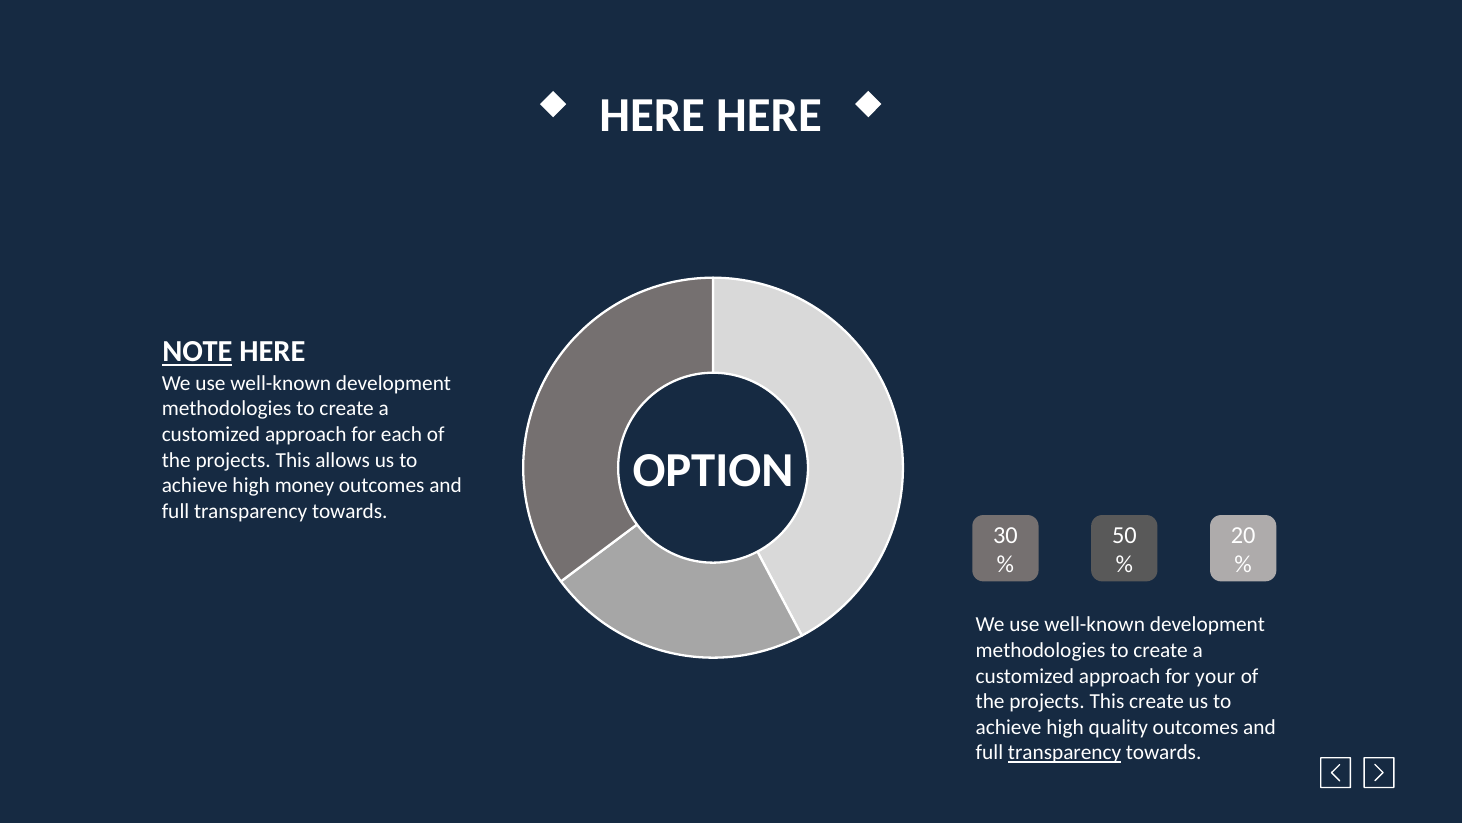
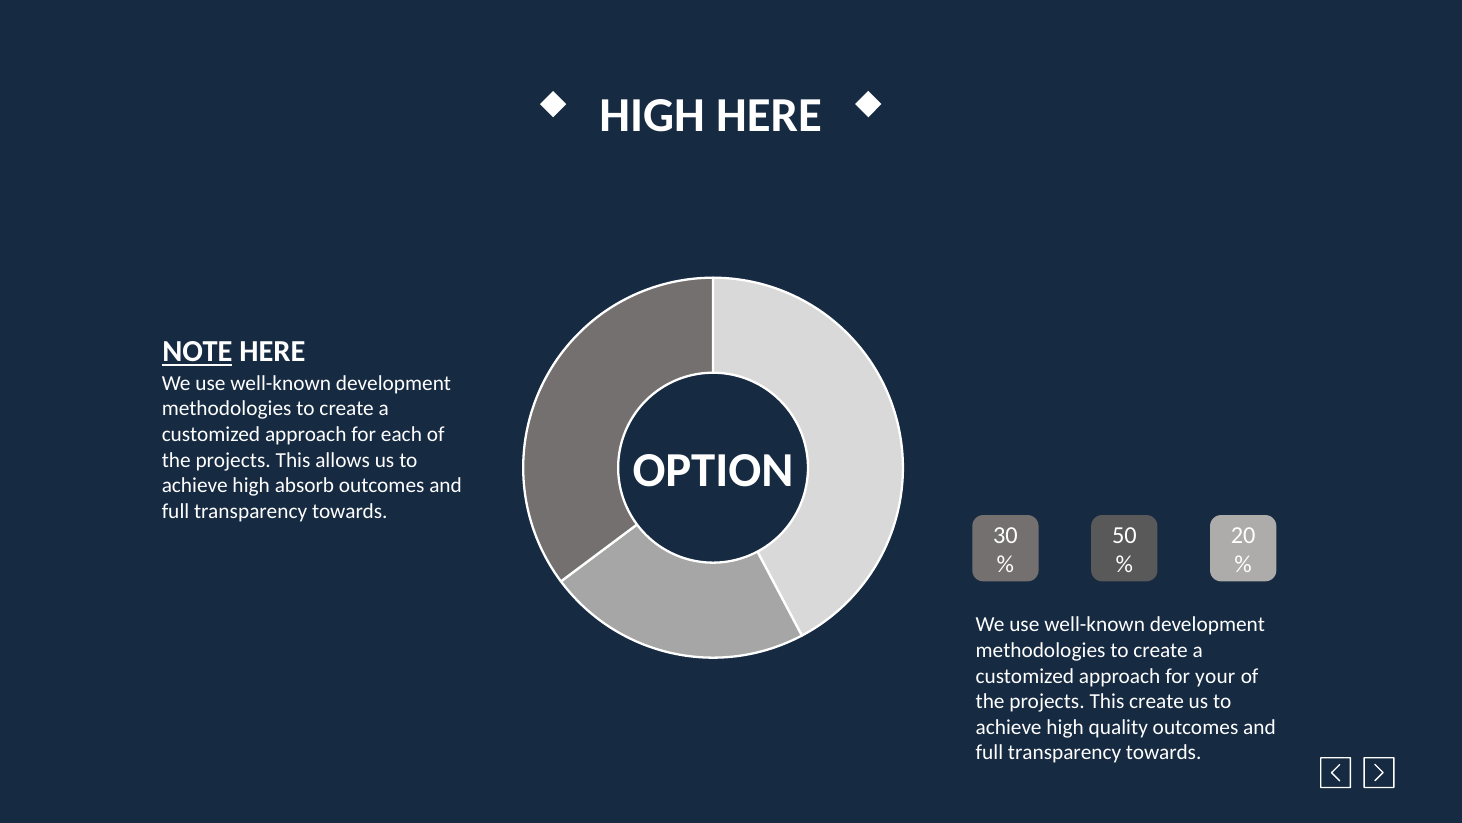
HERE at (652, 116): HERE -> HIGH
money: money -> absorb
transparency at (1065, 752) underline: present -> none
